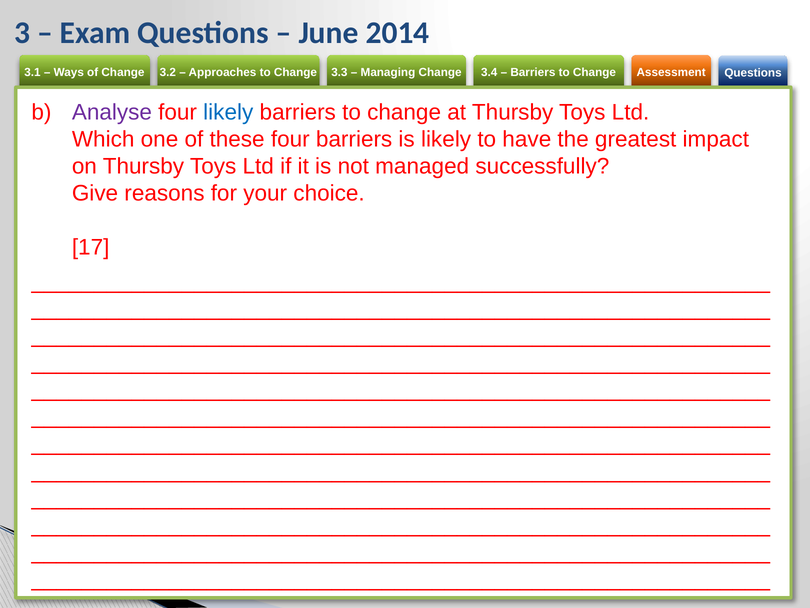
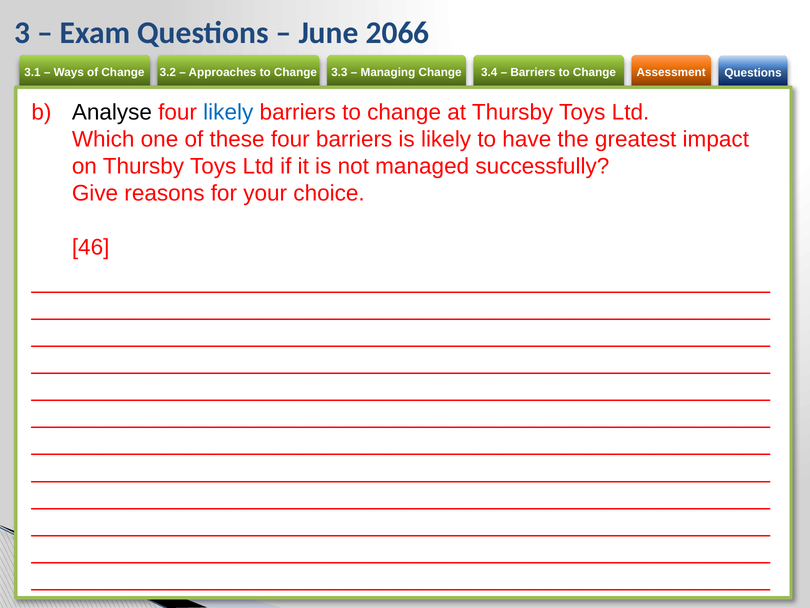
2014: 2014 -> 2066
Analyse colour: purple -> black
17: 17 -> 46
